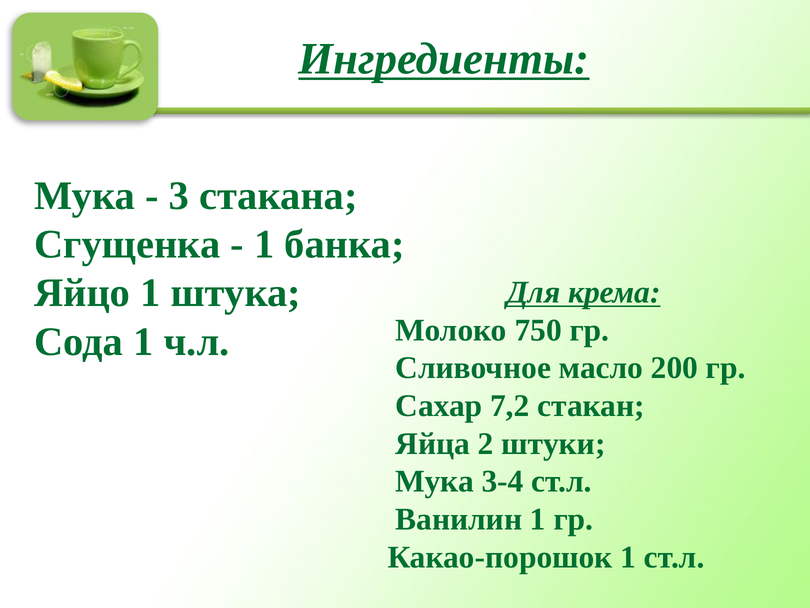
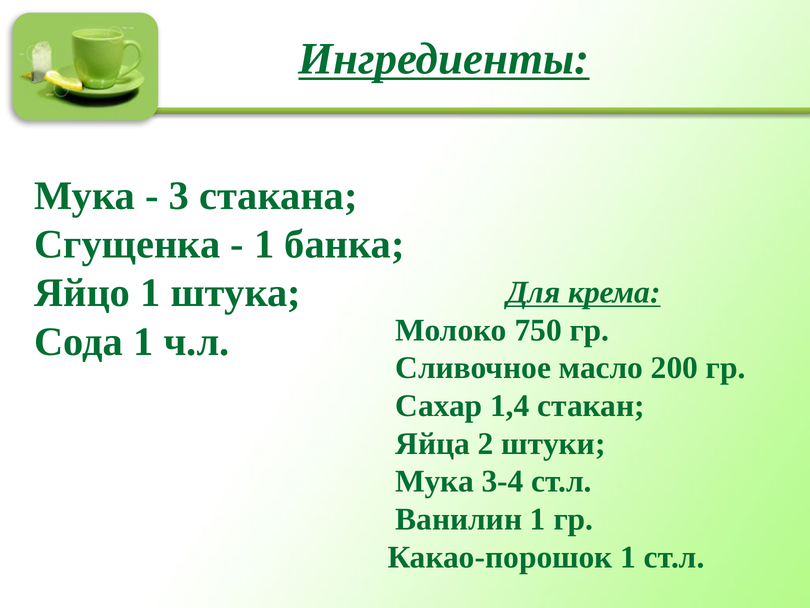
7,2: 7,2 -> 1,4
